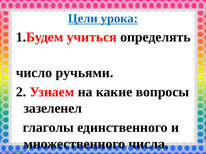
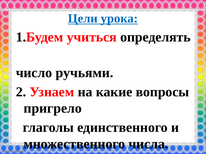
зазеленел: зазеленел -> пригрело
